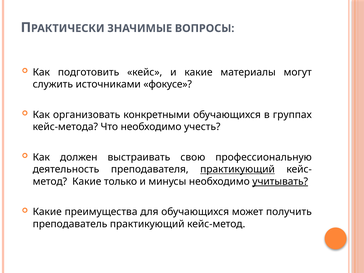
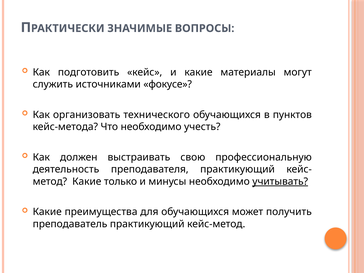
конкретными: конкретными -> технического
группах: группах -> пунктов
практикующий at (238, 169) underline: present -> none
